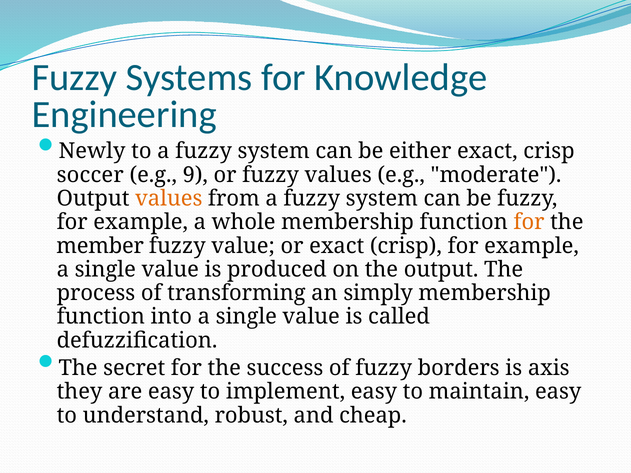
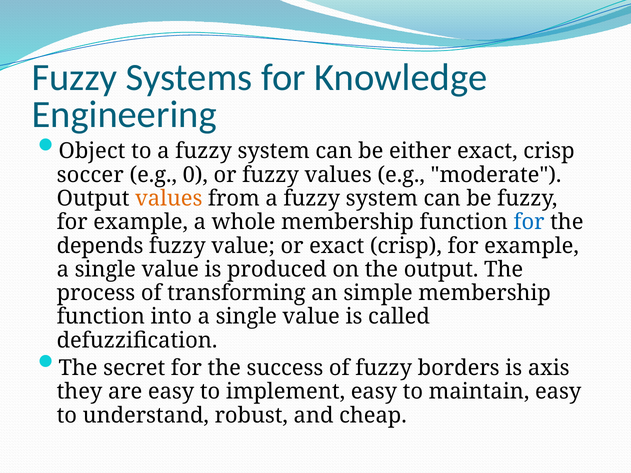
Newly: Newly -> Object
9: 9 -> 0
for at (529, 222) colour: orange -> blue
member: member -> depends
simply: simply -> simple
